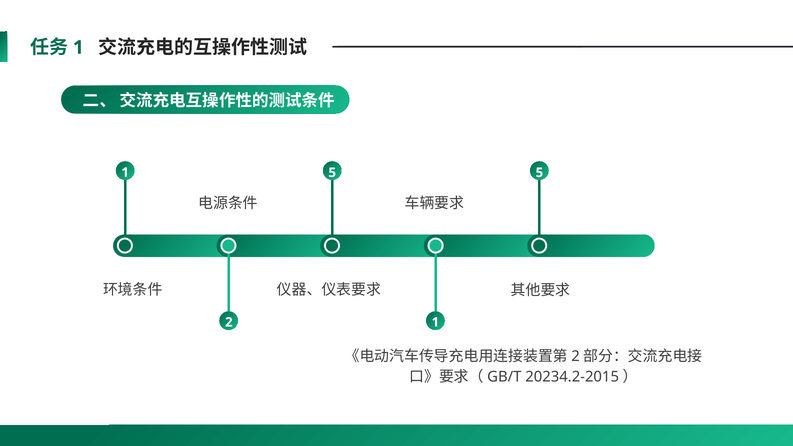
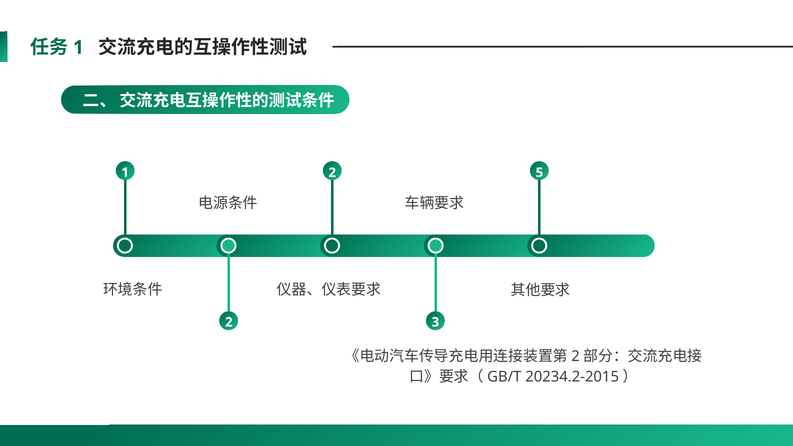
1 5: 5 -> 2
2 1: 1 -> 3
